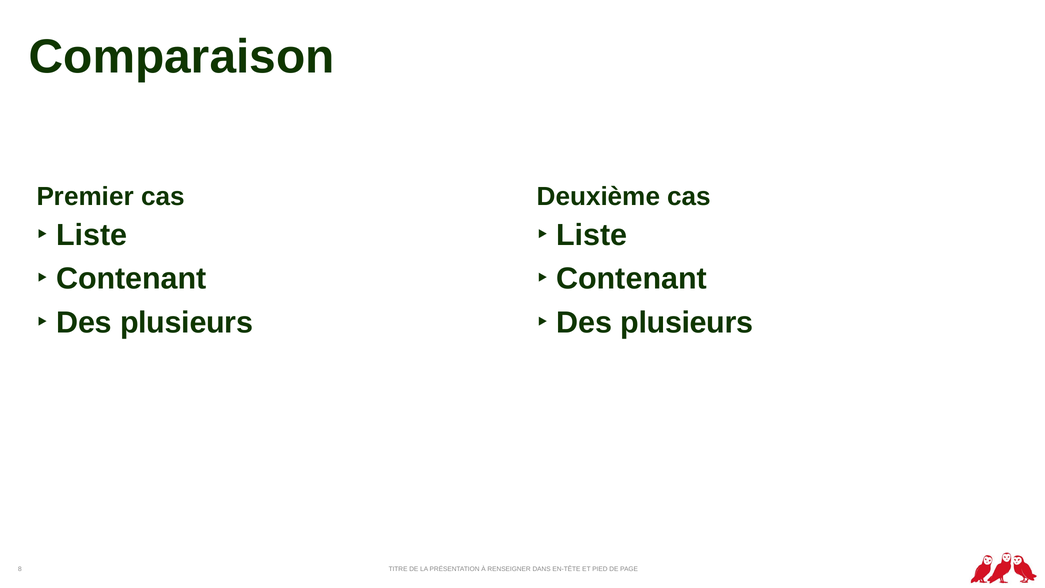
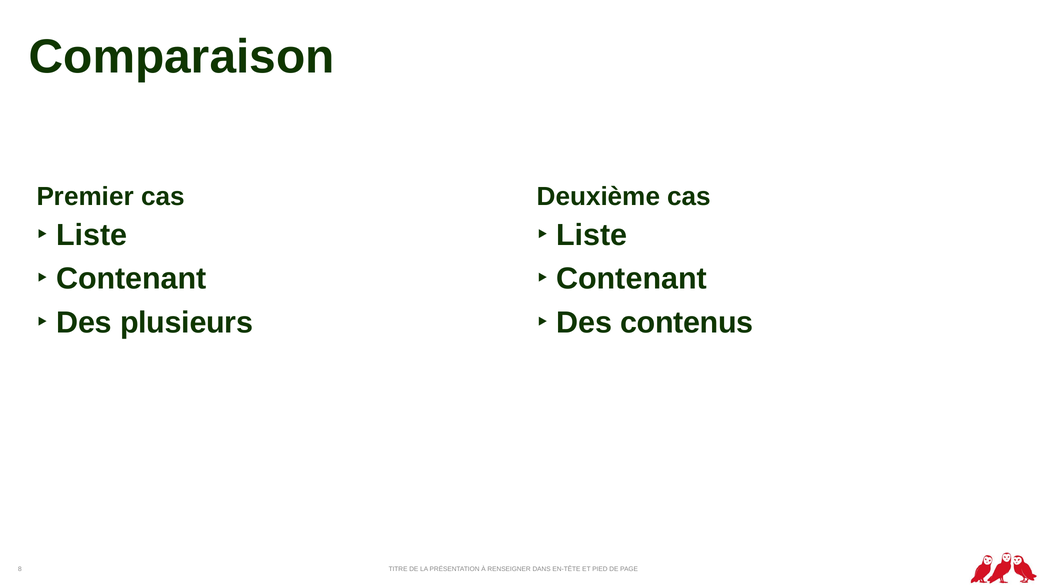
plusieurs at (687, 323): plusieurs -> contenus
